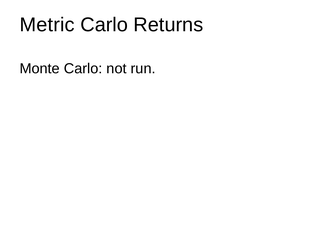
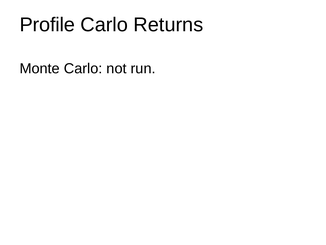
Metric: Metric -> Profile
